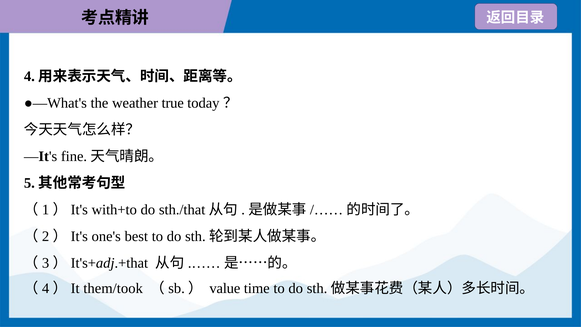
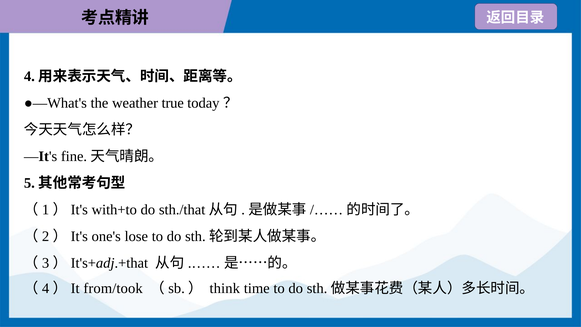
best: best -> lose
them/took: them/took -> from/took
value: value -> think
